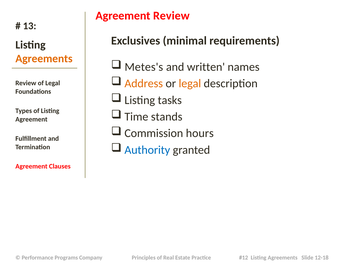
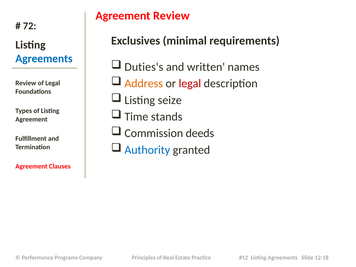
13: 13 -> 72
Agreements at (44, 59) colour: orange -> blue
Metes's: Metes's -> Duties's
legal at (190, 83) colour: orange -> red
tasks: tasks -> seize
hours: hours -> deeds
